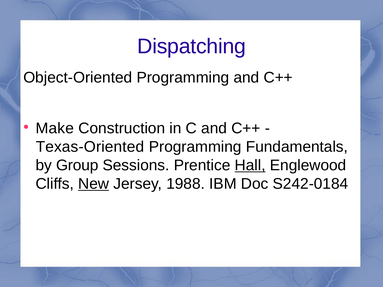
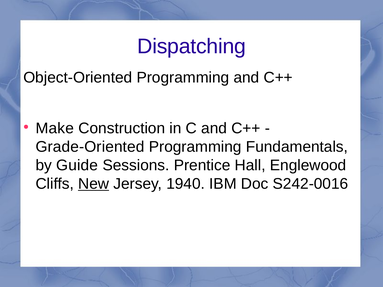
Texas-Oriented: Texas-Oriented -> Grade-Oriented
Group: Group -> Guide
Hall underline: present -> none
1988: 1988 -> 1940
S242-0184: S242-0184 -> S242-0016
